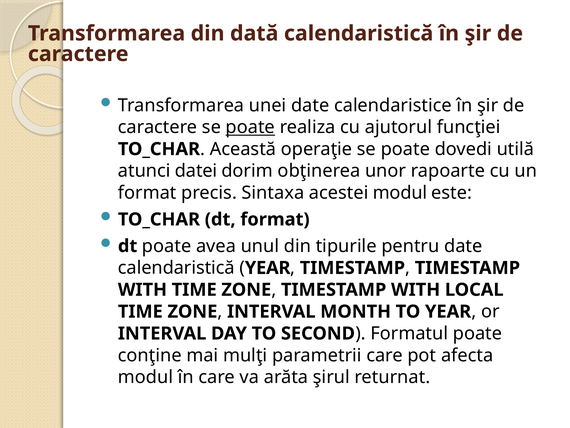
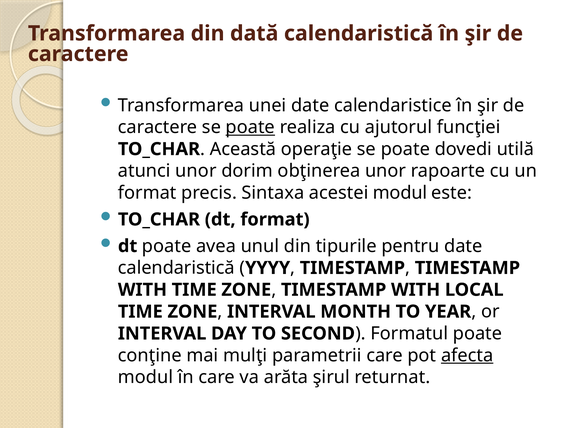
atunci datei: datei -> unor
YEAR at (268, 268): YEAR -> YYYY
afecta underline: none -> present
